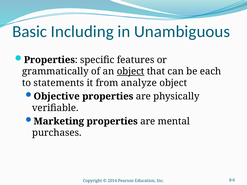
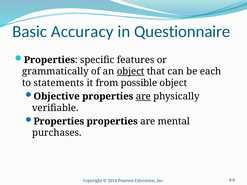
Including: Including -> Accuracy
Unambiguous: Unambiguous -> Questionnaire
analyze: analyze -> possible
are at (143, 96) underline: none -> present
Marketing at (59, 121): Marketing -> Properties
